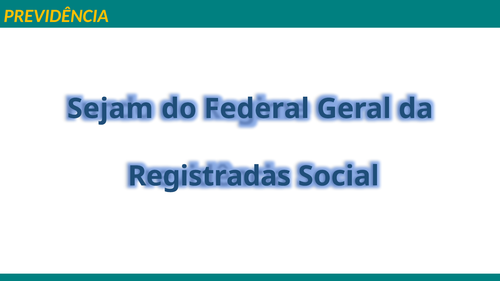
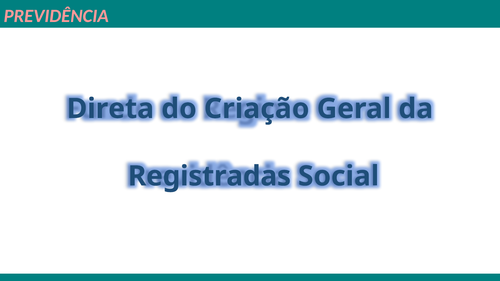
PREVIDÊNCIA colour: yellow -> pink
Sejam: Sejam -> Direta
Federal: Federal -> Criação
